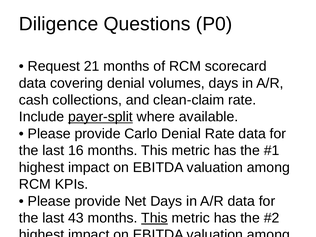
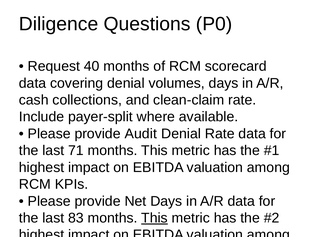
21: 21 -> 40
payer-split underline: present -> none
Carlo: Carlo -> Audit
16: 16 -> 71
43: 43 -> 83
